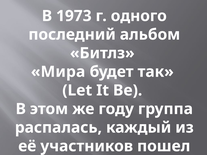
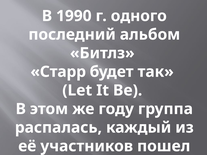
1973: 1973 -> 1990
Мира: Мира -> Старр
